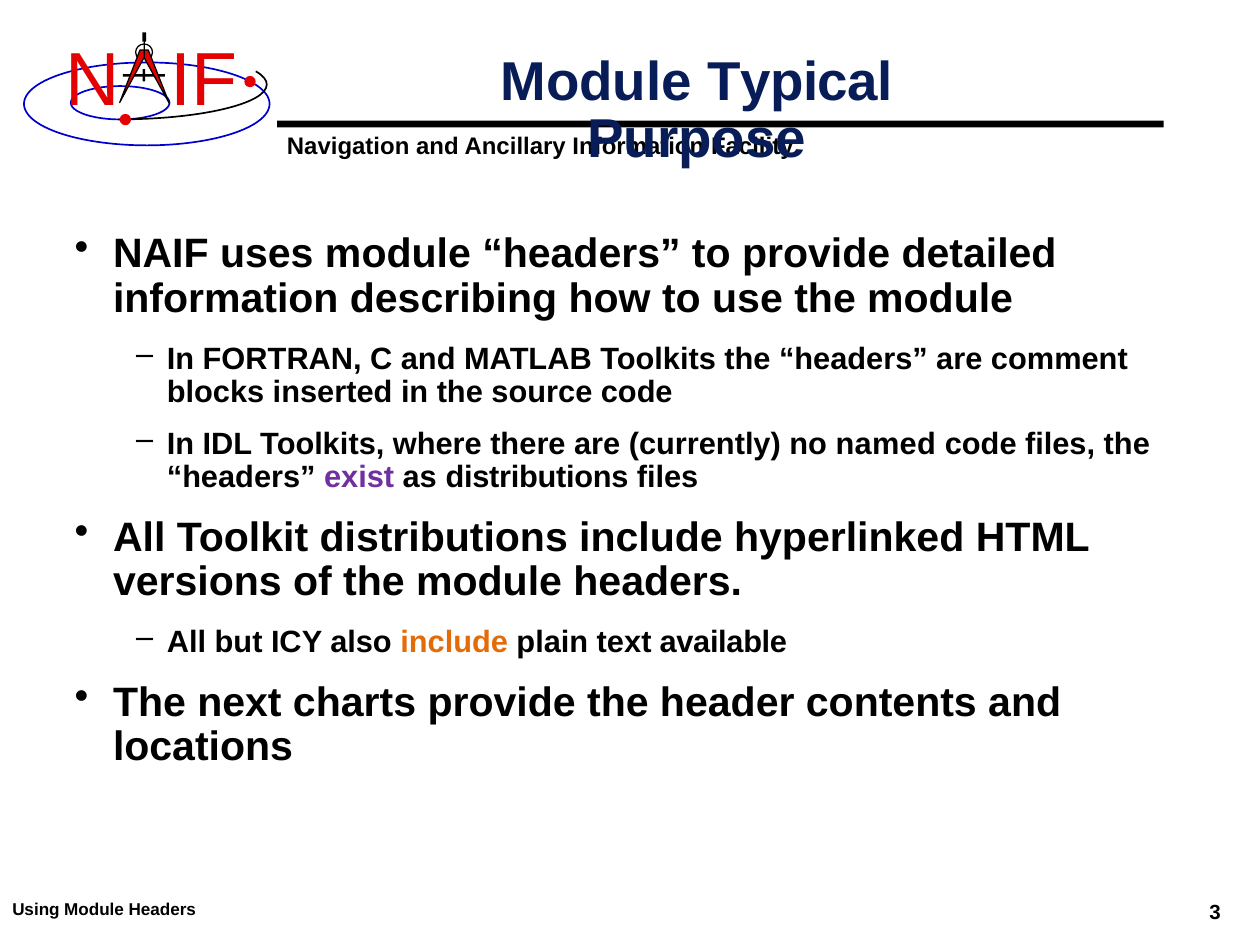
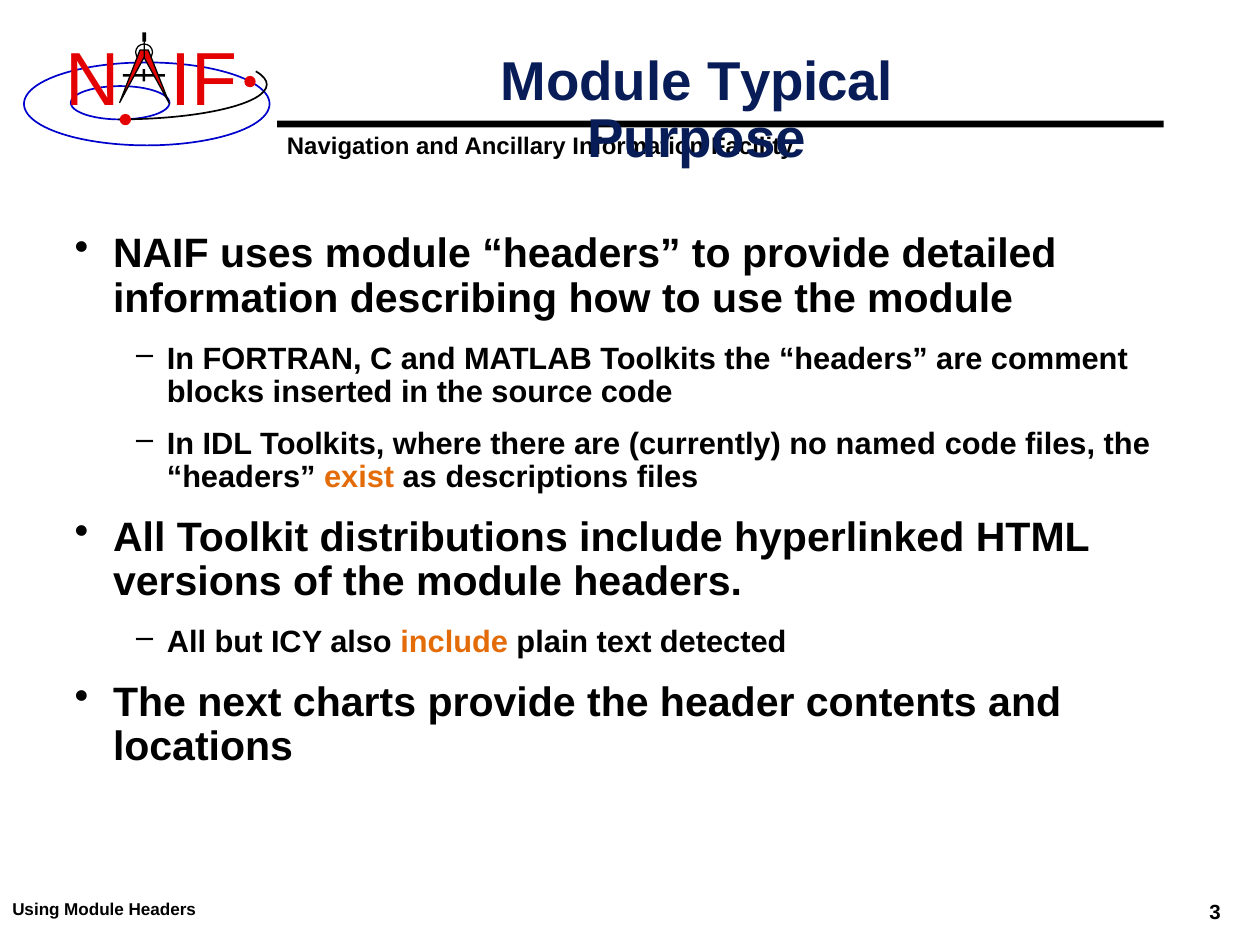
exist colour: purple -> orange
as distributions: distributions -> descriptions
available: available -> detected
